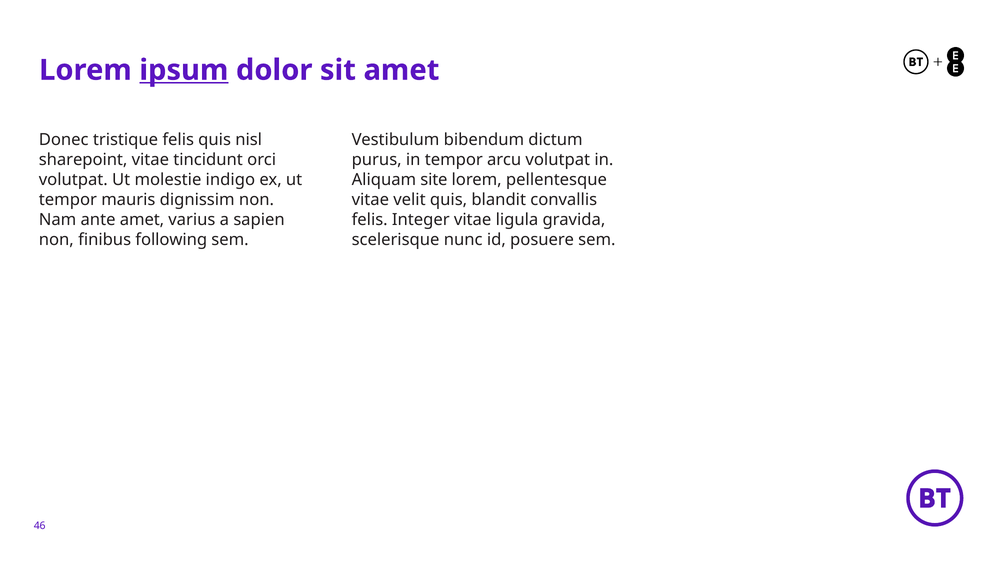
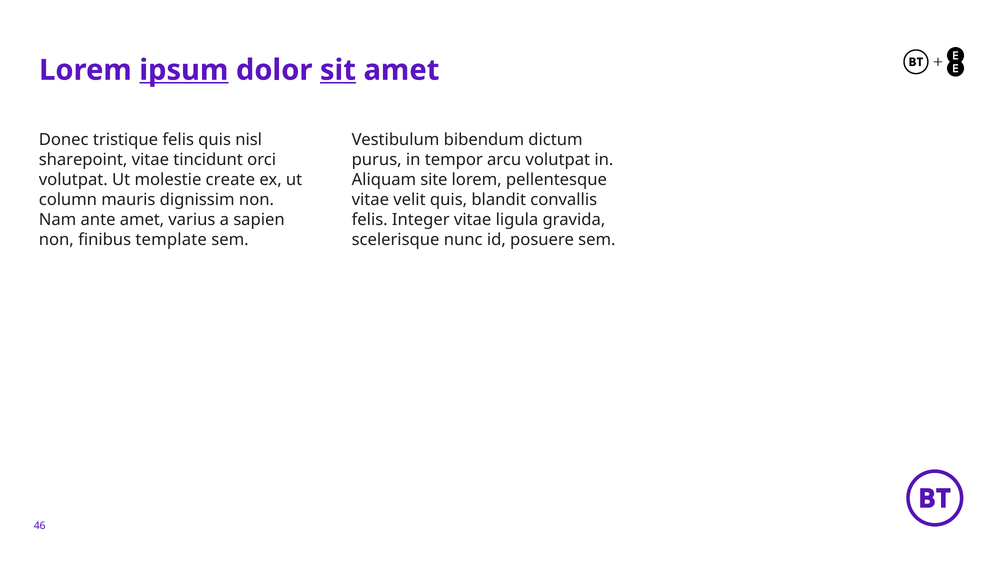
sit underline: none -> present
indigo: indigo -> create
tempor at (68, 199): tempor -> column
following: following -> template
